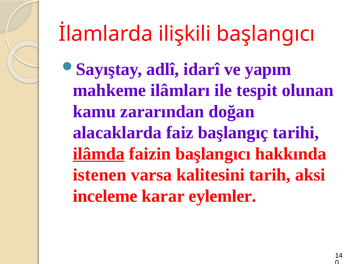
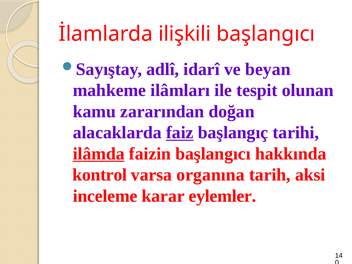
yapım: yapım -> beyan
faiz underline: none -> present
istenen: istenen -> kontrol
kalitesini: kalitesini -> organına
